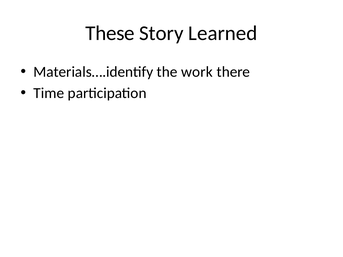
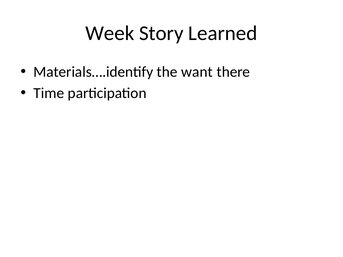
These: These -> Week
work: work -> want
